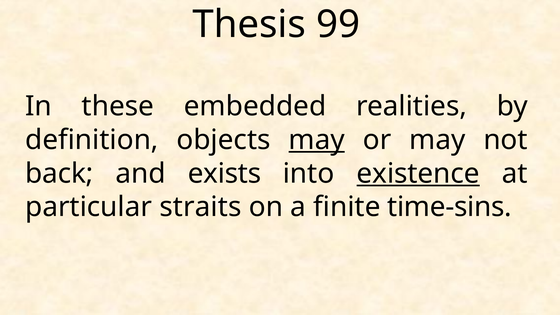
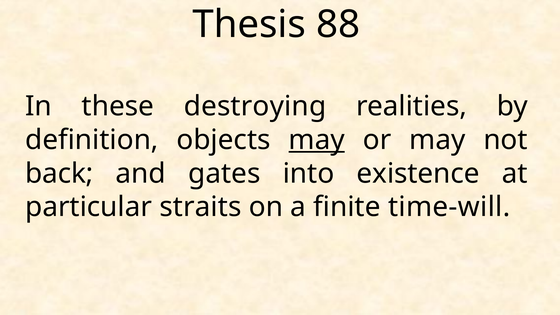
99: 99 -> 88
embedded: embedded -> destroying
exists: exists -> gates
existence underline: present -> none
time-sins: time-sins -> time-will
